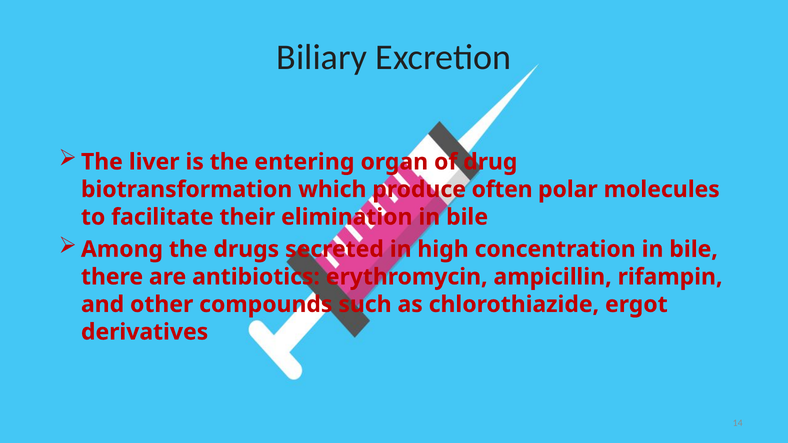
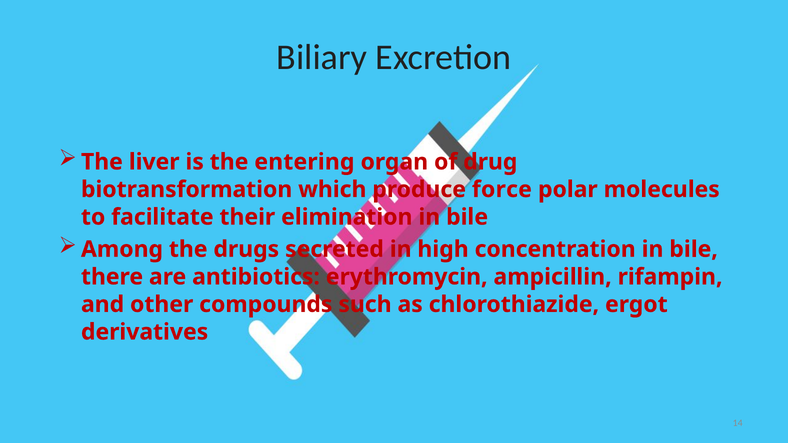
often: often -> force
